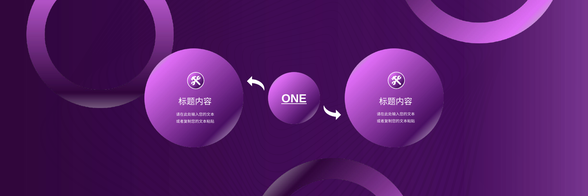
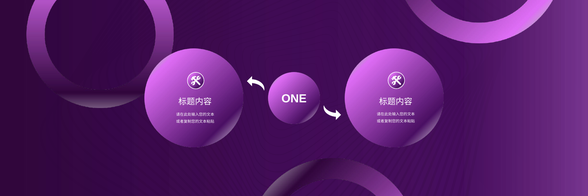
ONE underline: present -> none
